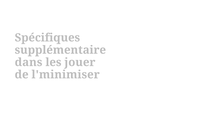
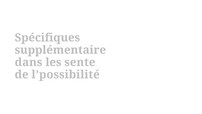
jouer: jouer -> sente
l'minimiser: l'minimiser -> l'possibilité
